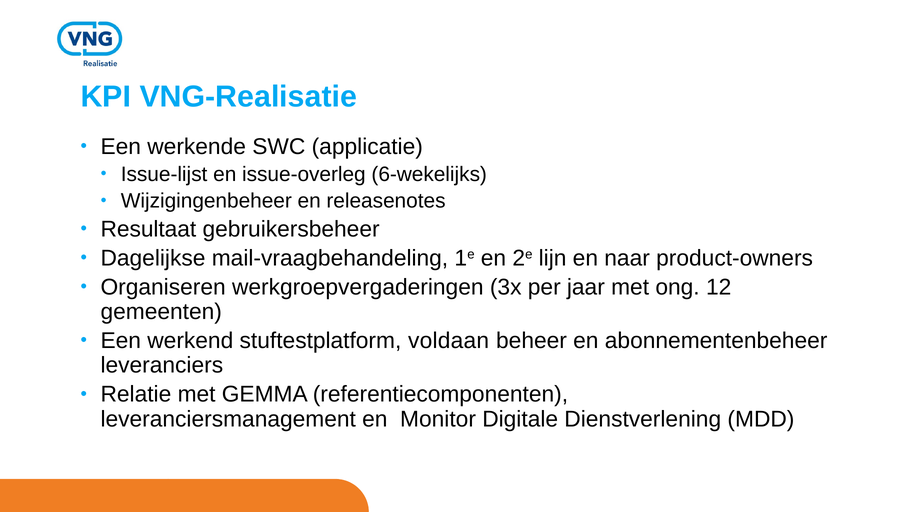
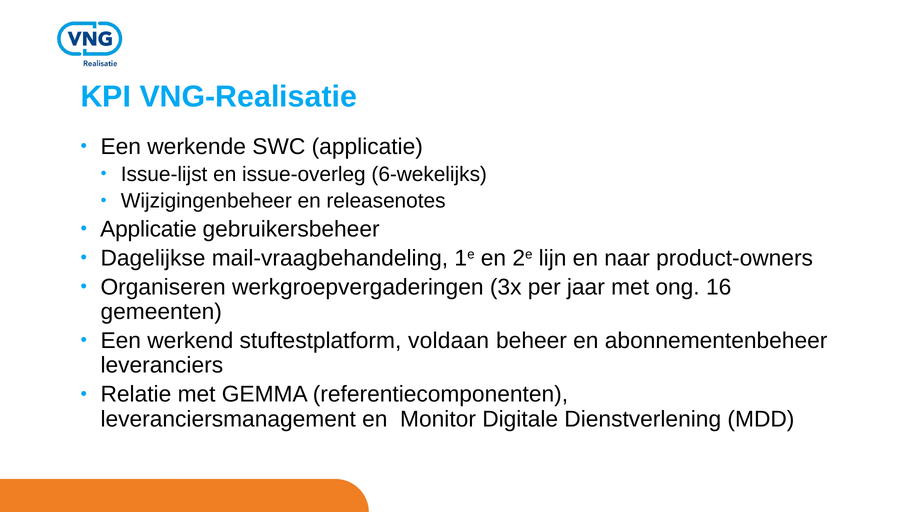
Resultaat at (148, 229): Resultaat -> Applicatie
12: 12 -> 16
